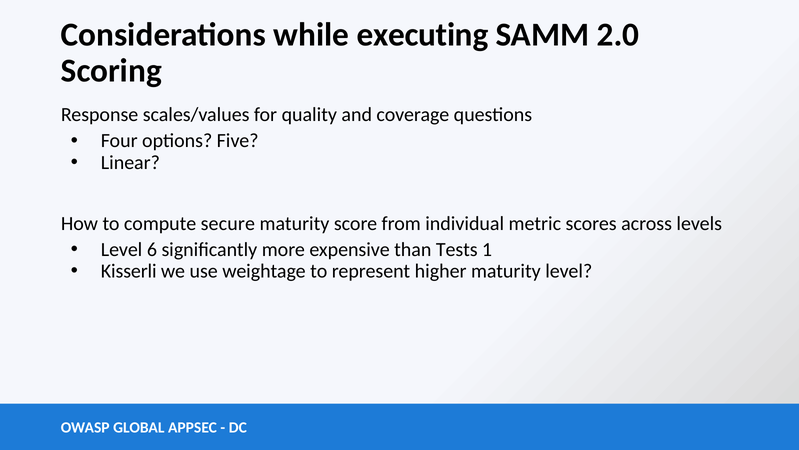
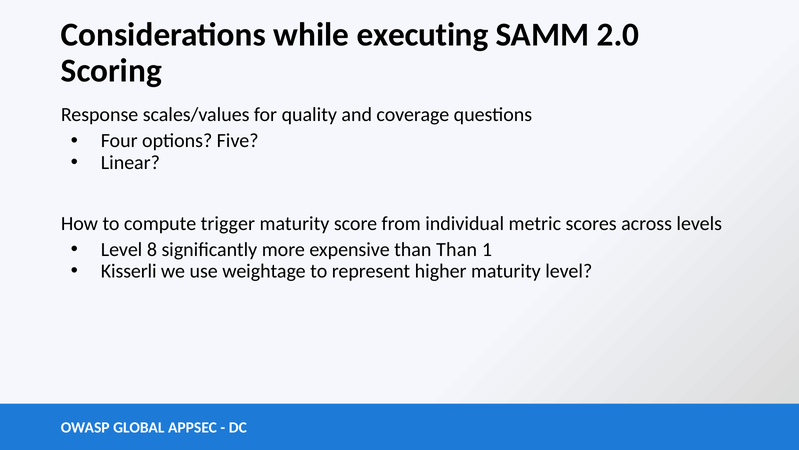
secure: secure -> trigger
6: 6 -> 8
than Tests: Tests -> Than
